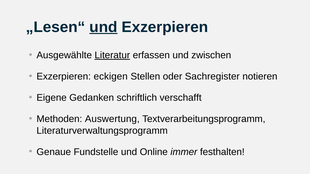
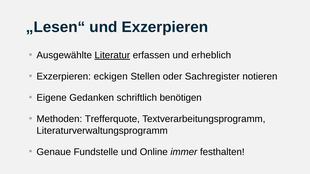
und at (103, 27) underline: present -> none
zwischen: zwischen -> erheblich
verschafft: verschafft -> benötigen
Auswertung: Auswertung -> Trefferquote
